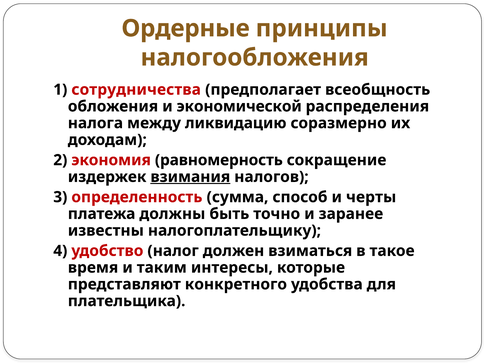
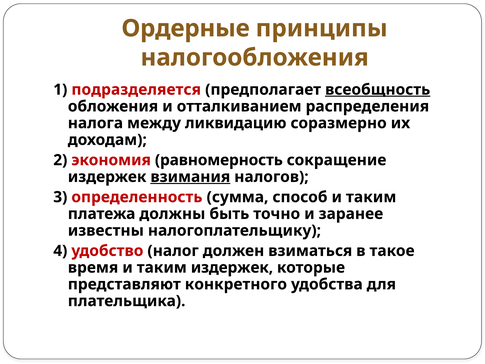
сотрудничества: сотрудничества -> подразделяется
всеобщность underline: none -> present
экономической: экономической -> отталкиванием
способ и черты: черты -> таким
таким интересы: интересы -> издержек
